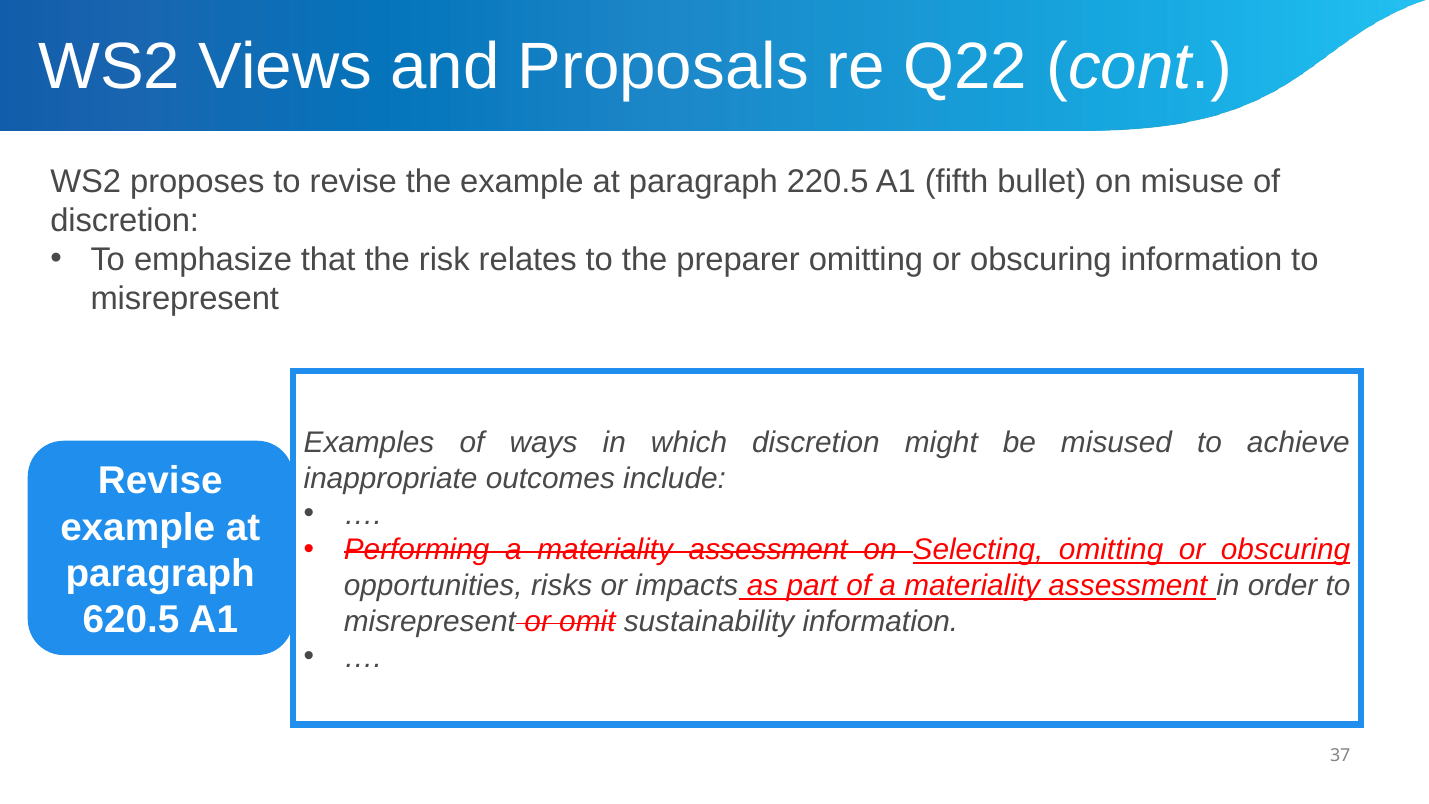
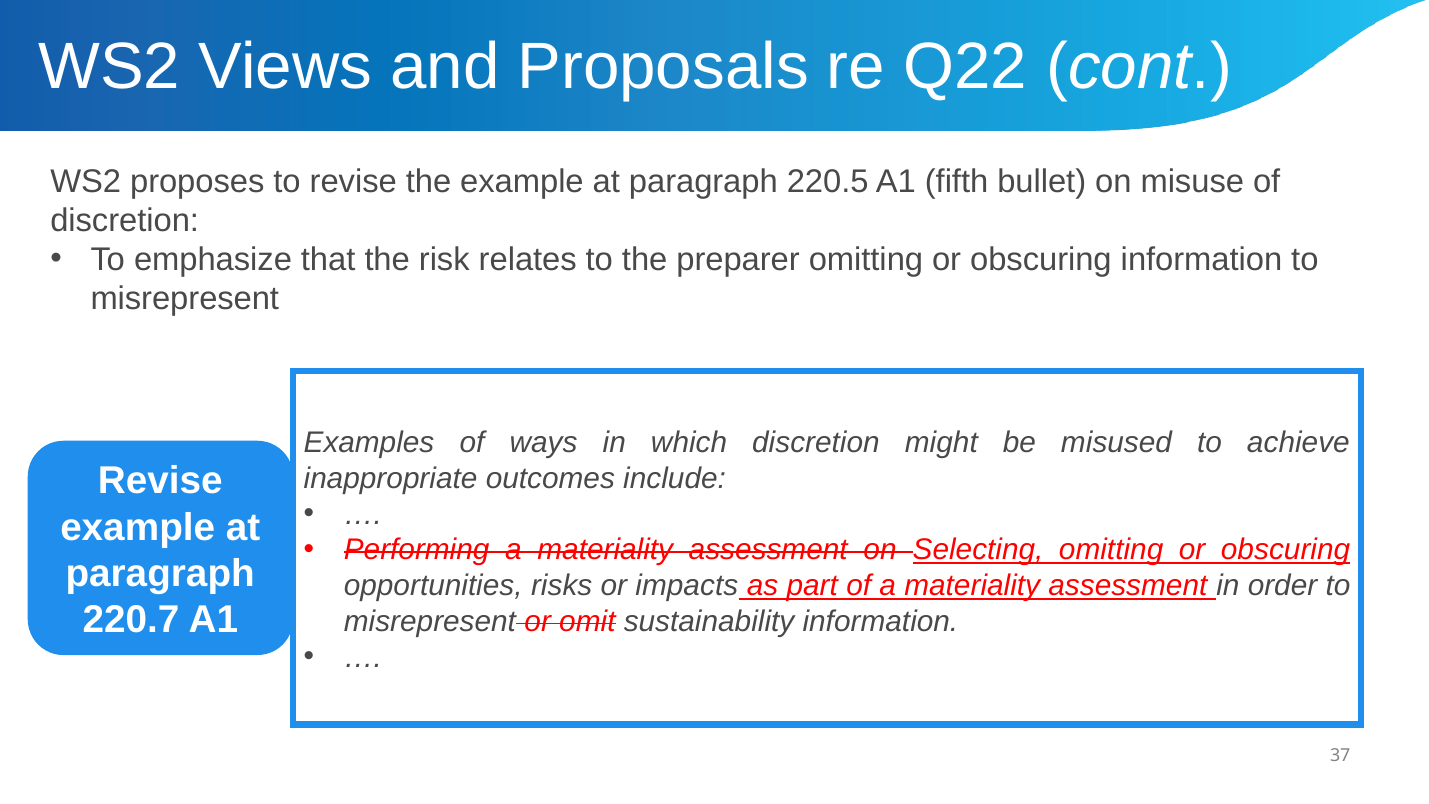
620.5: 620.5 -> 220.7
